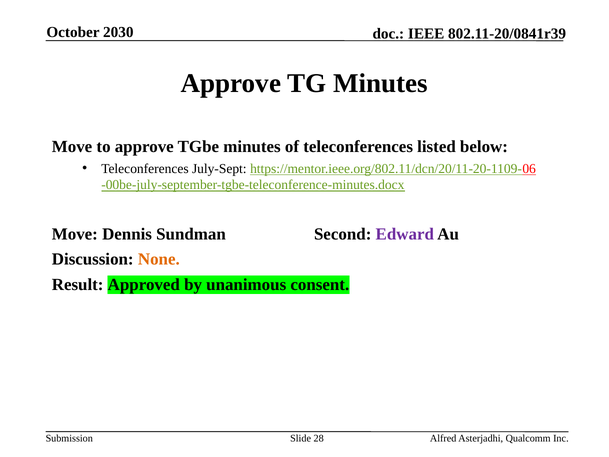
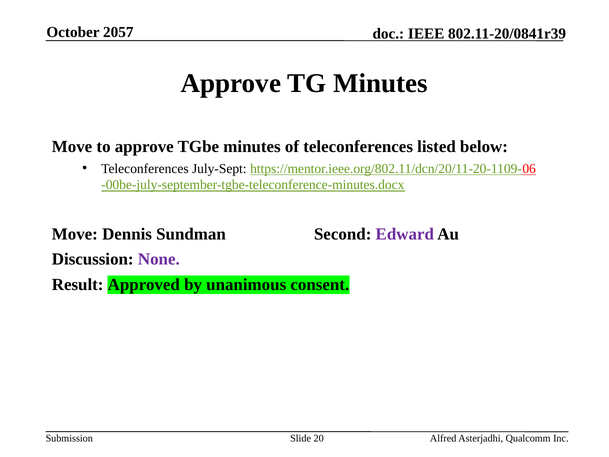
2030: 2030 -> 2057
None colour: orange -> purple
28: 28 -> 20
